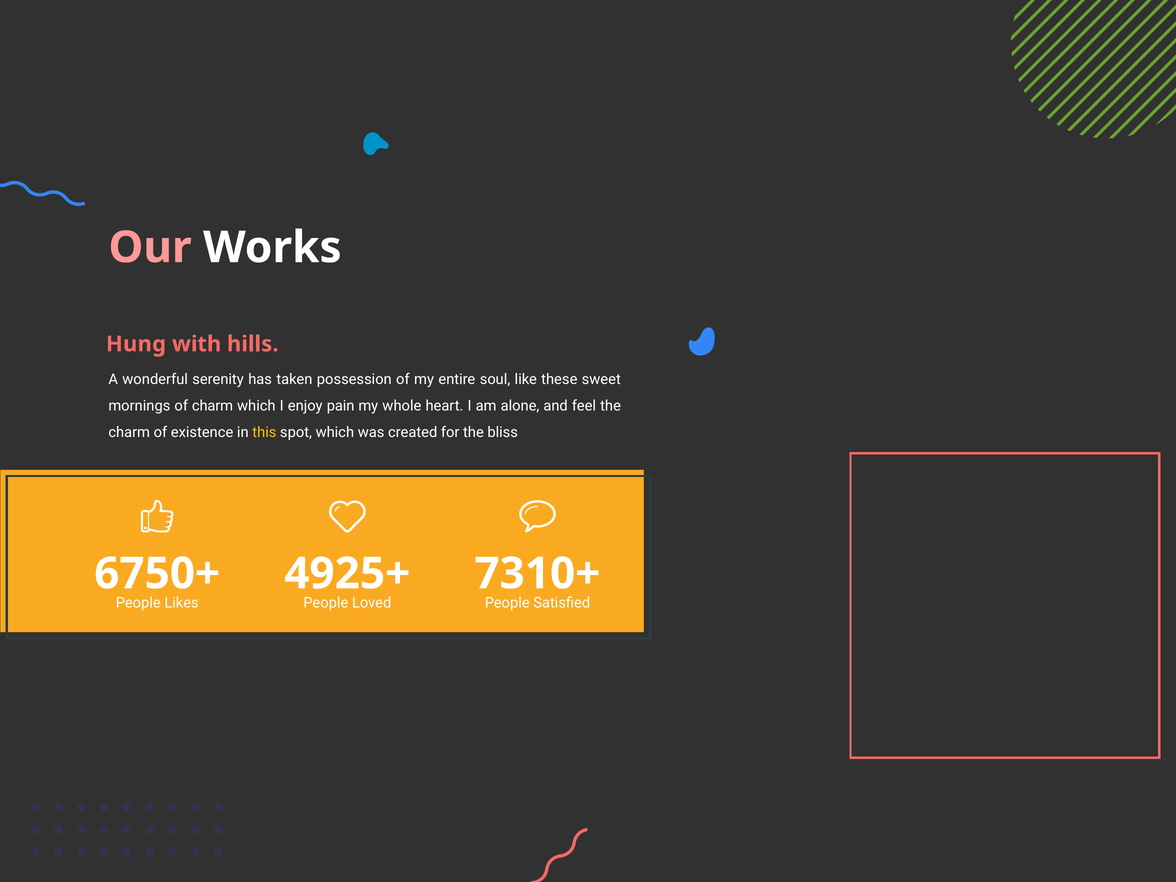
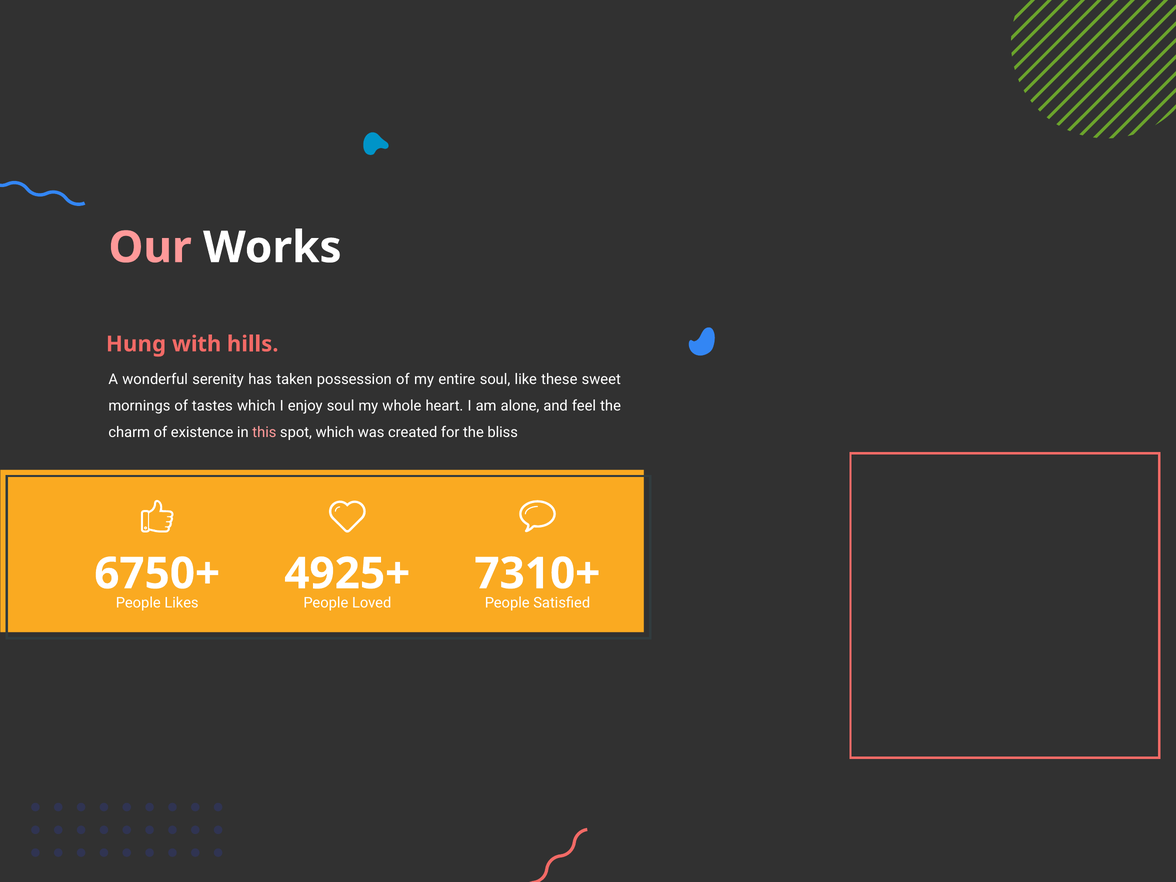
of charm: charm -> tastes
enjoy pain: pain -> soul
this colour: yellow -> pink
